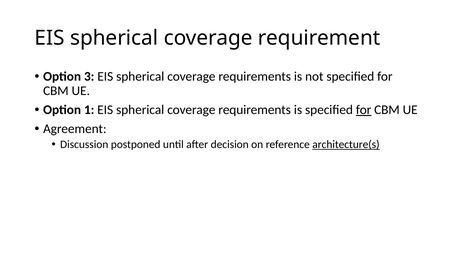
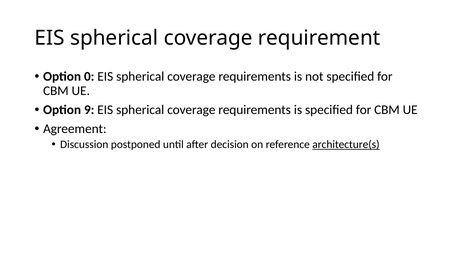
3: 3 -> 0
1: 1 -> 9
for at (364, 110) underline: present -> none
